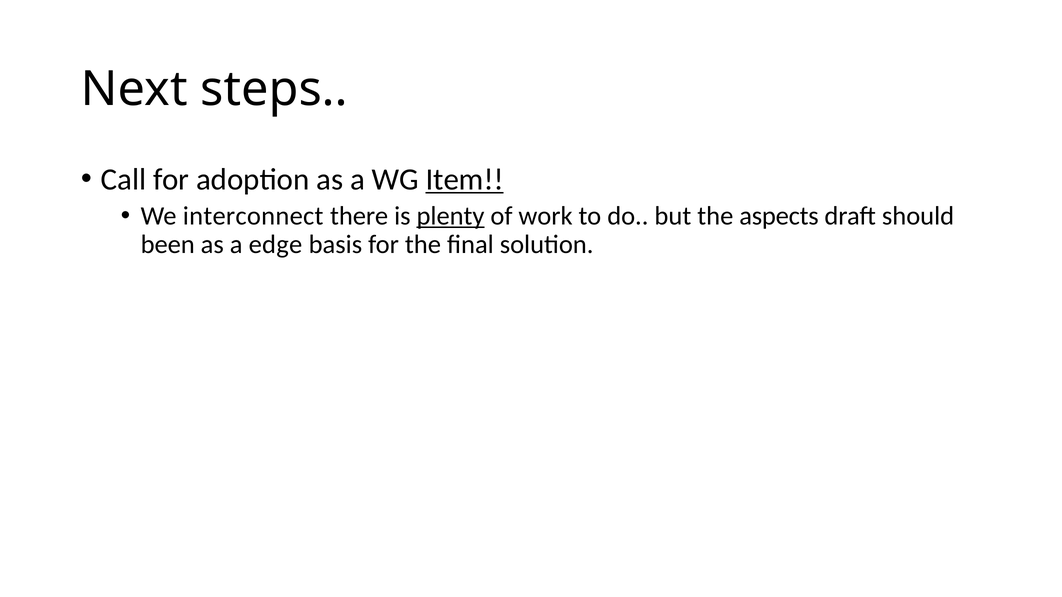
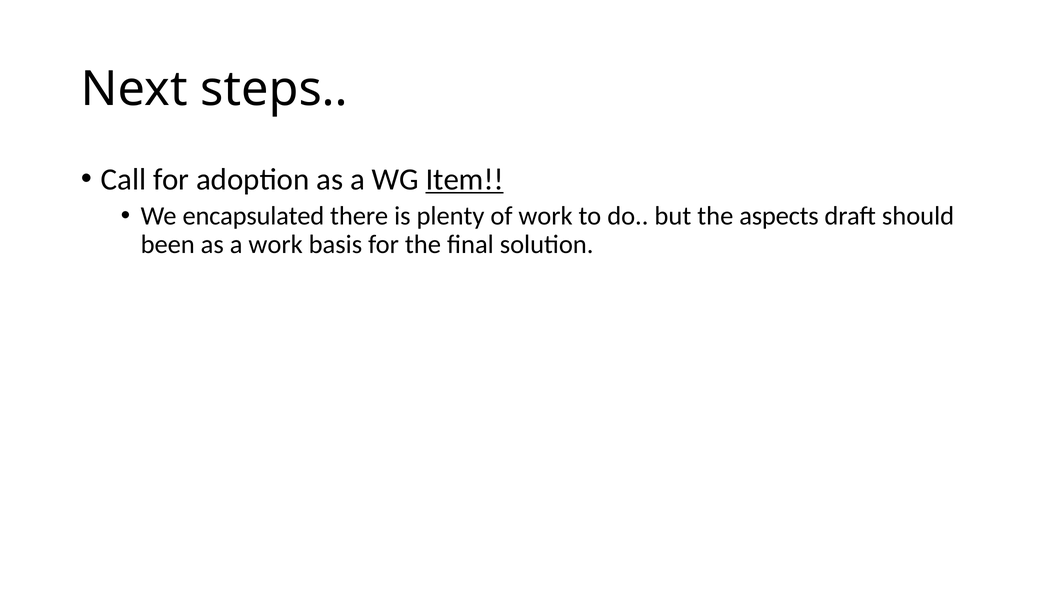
interconnect: interconnect -> encapsulated
plenty underline: present -> none
a edge: edge -> work
